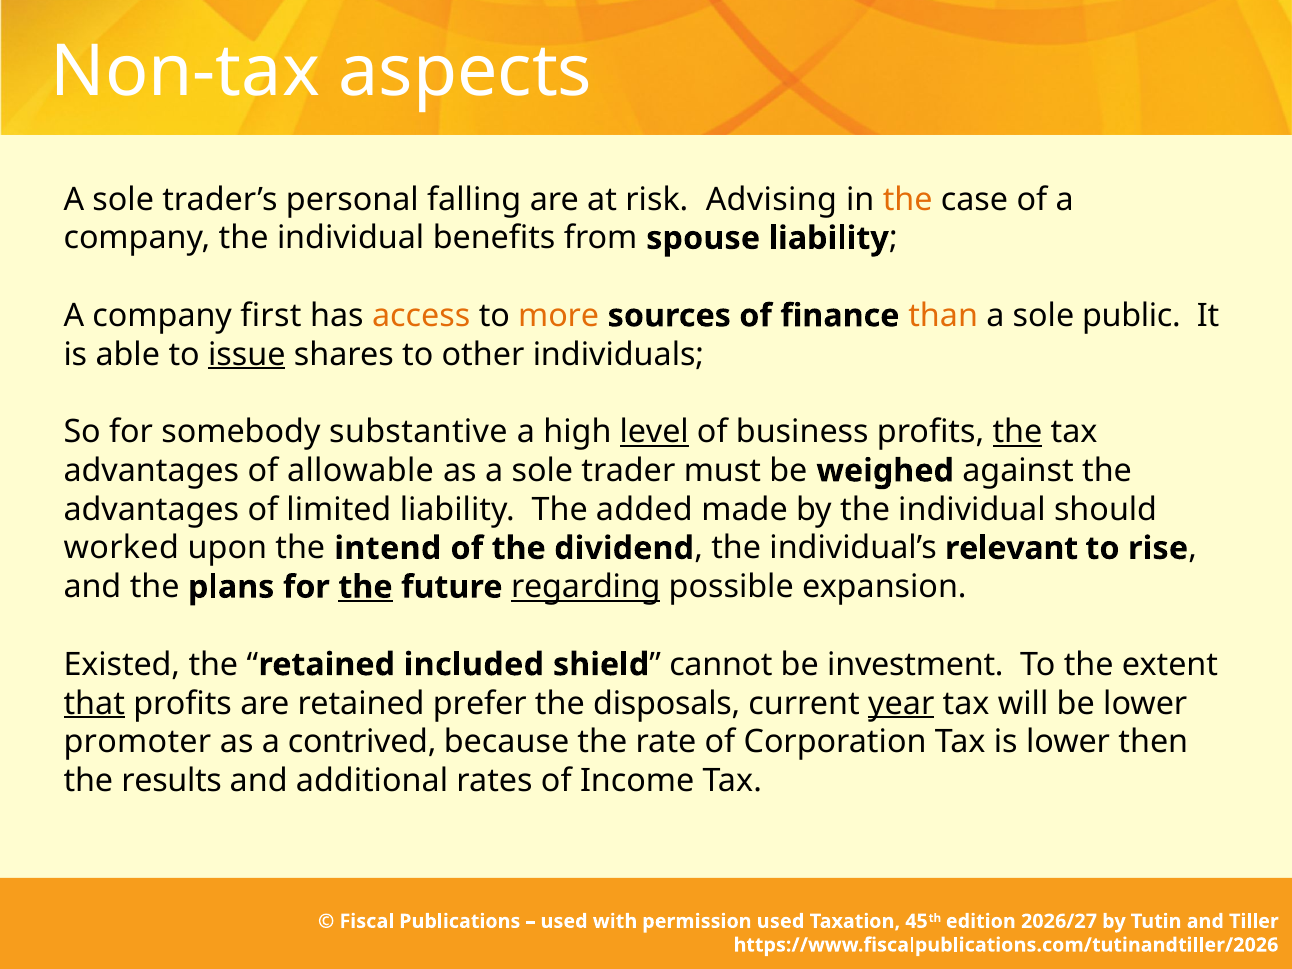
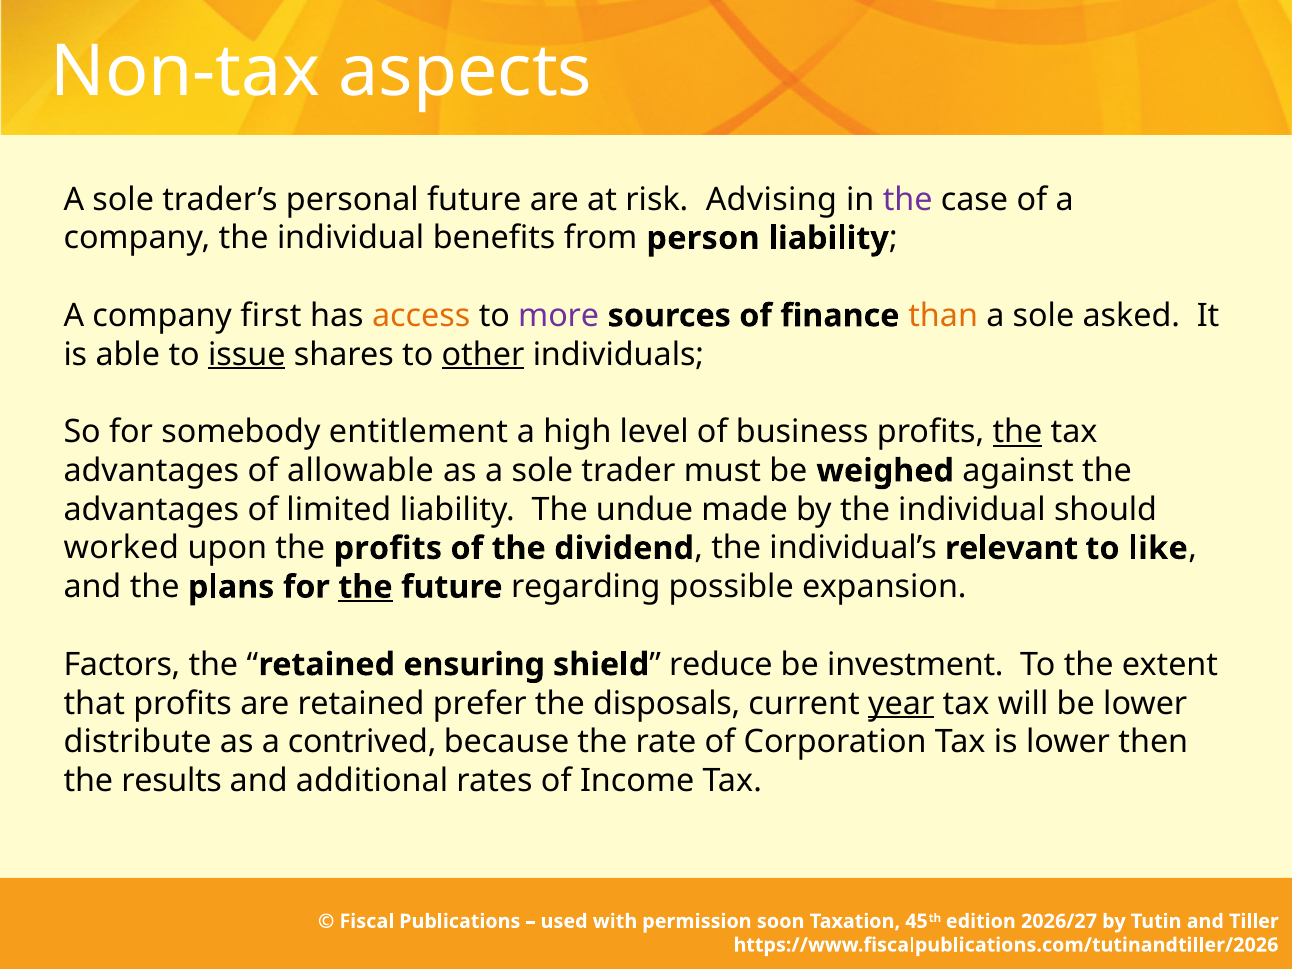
personal falling: falling -> future
the at (908, 199) colour: orange -> purple
spouse: spouse -> person
more colour: orange -> purple
public: public -> asked
other underline: none -> present
substantive: substantive -> entitlement
level underline: present -> none
added: added -> undue
the intend: intend -> profits
rise: rise -> like
regarding underline: present -> none
Existed: Existed -> Factors
included: included -> ensuring
cannot: cannot -> reduce
that underline: present -> none
promoter: promoter -> distribute
used at (781, 921): used -> soon
